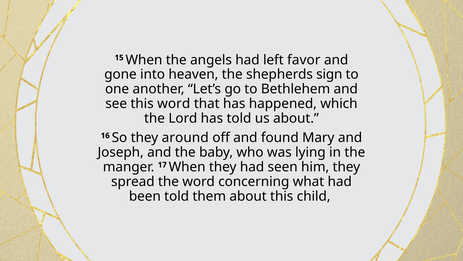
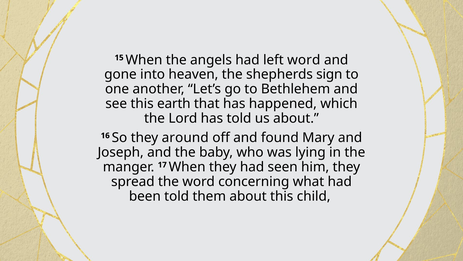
left favor: favor -> word
this word: word -> earth
